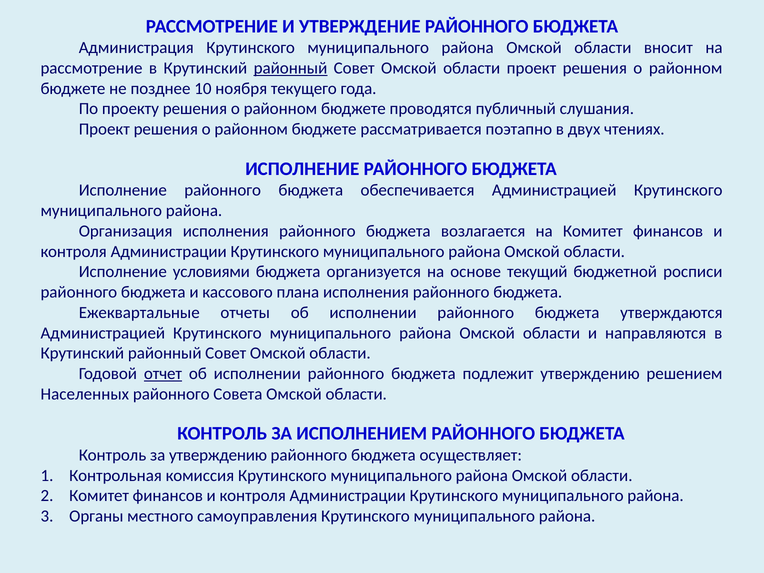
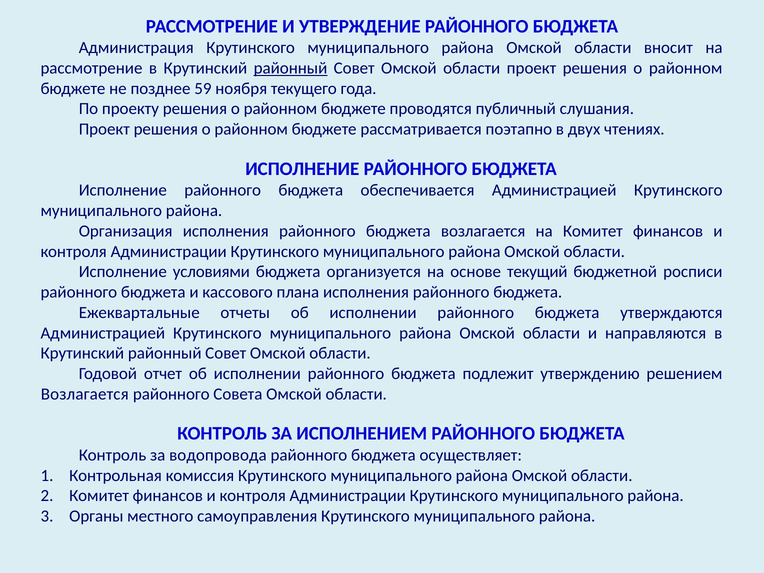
10: 10 -> 59
отчет underline: present -> none
Населенных at (85, 394): Населенных -> Возлагается
за утверждению: утверждению -> водопровода
